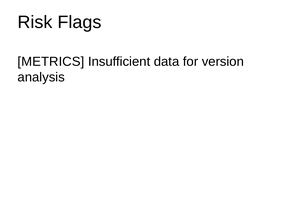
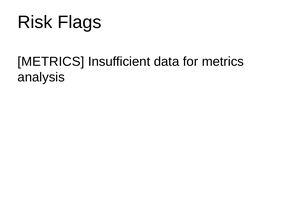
for version: version -> metrics
